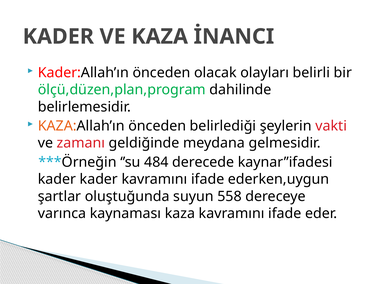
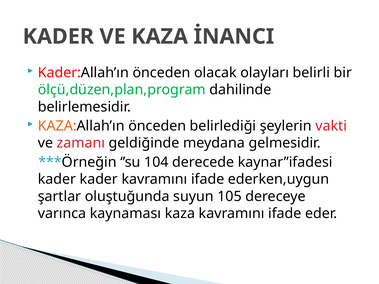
484: 484 -> 104
558: 558 -> 105
